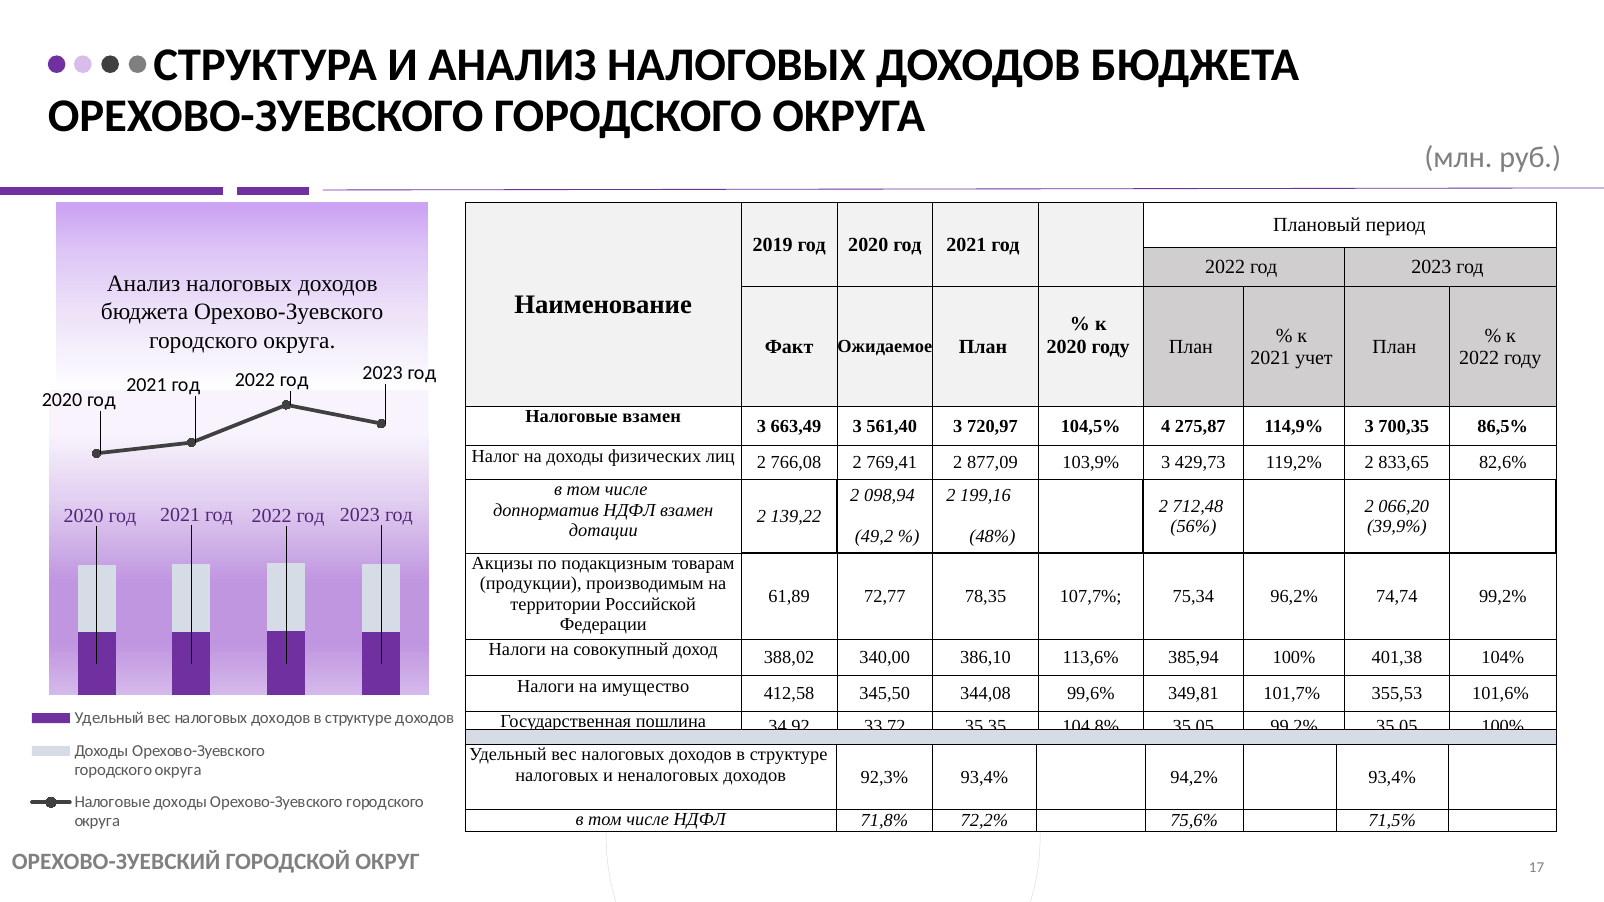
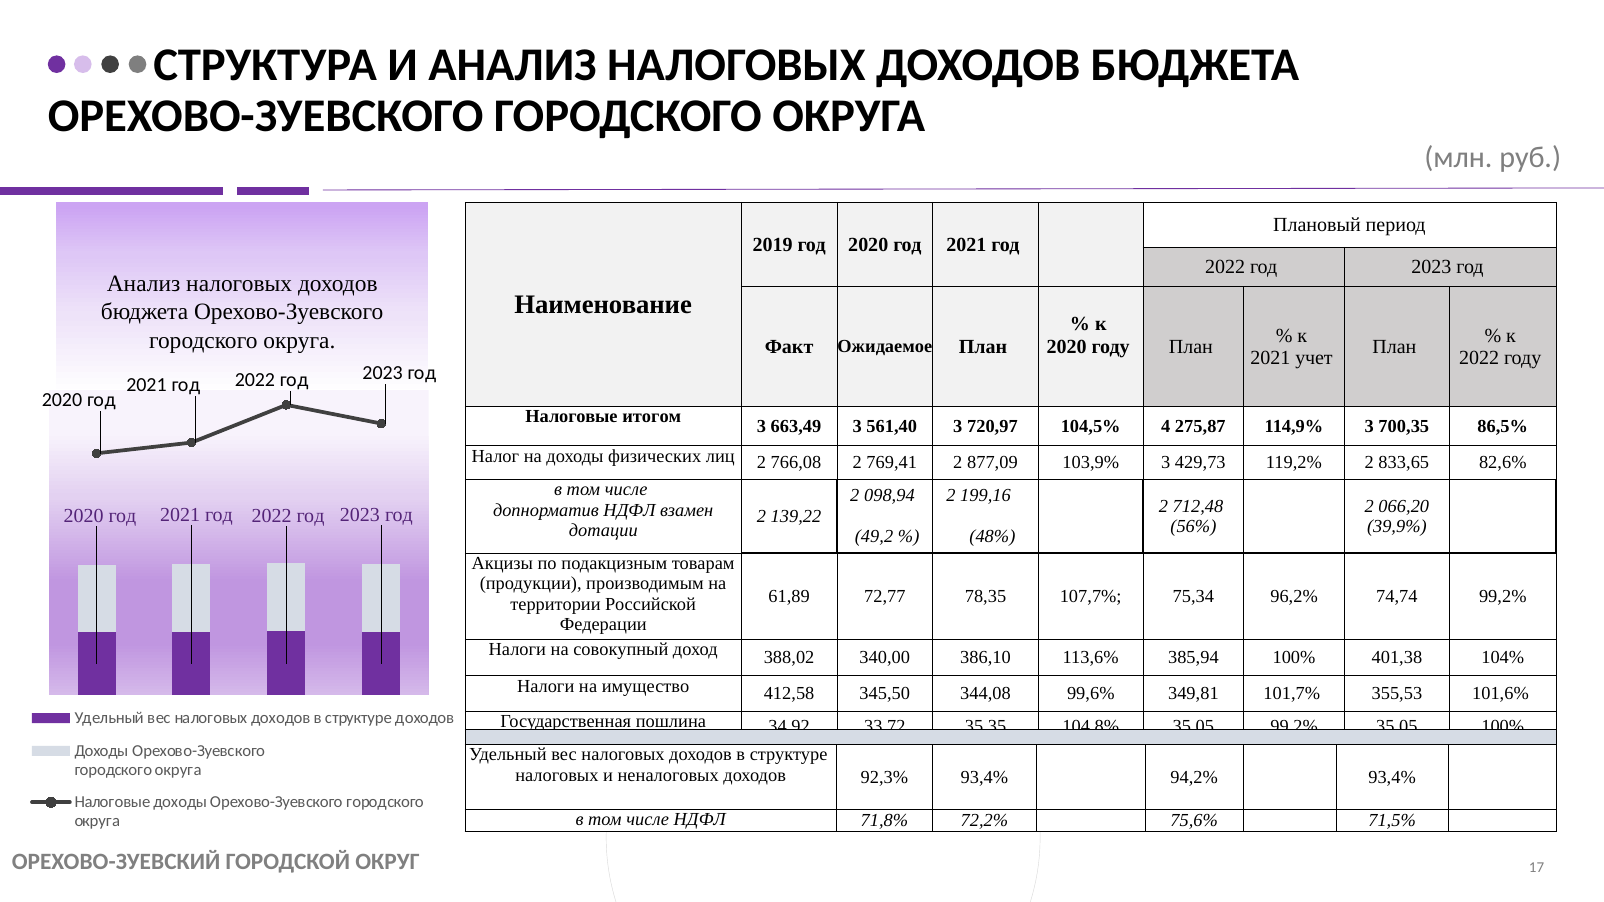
Налоговые взамен: взамен -> итогом
